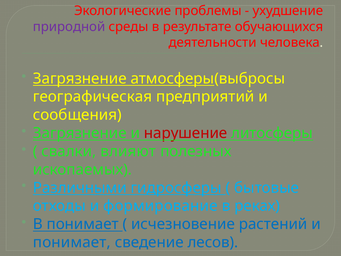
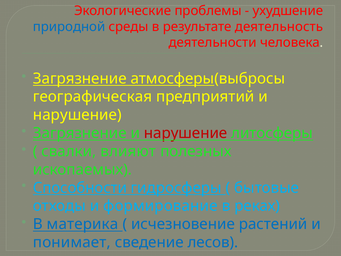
природной colour: purple -> blue
обучающихся: обучающихся -> деятельность
сообщения at (77, 115): сообщения -> нарушение
Различными: Различными -> Способности
В понимает: понимает -> материка
